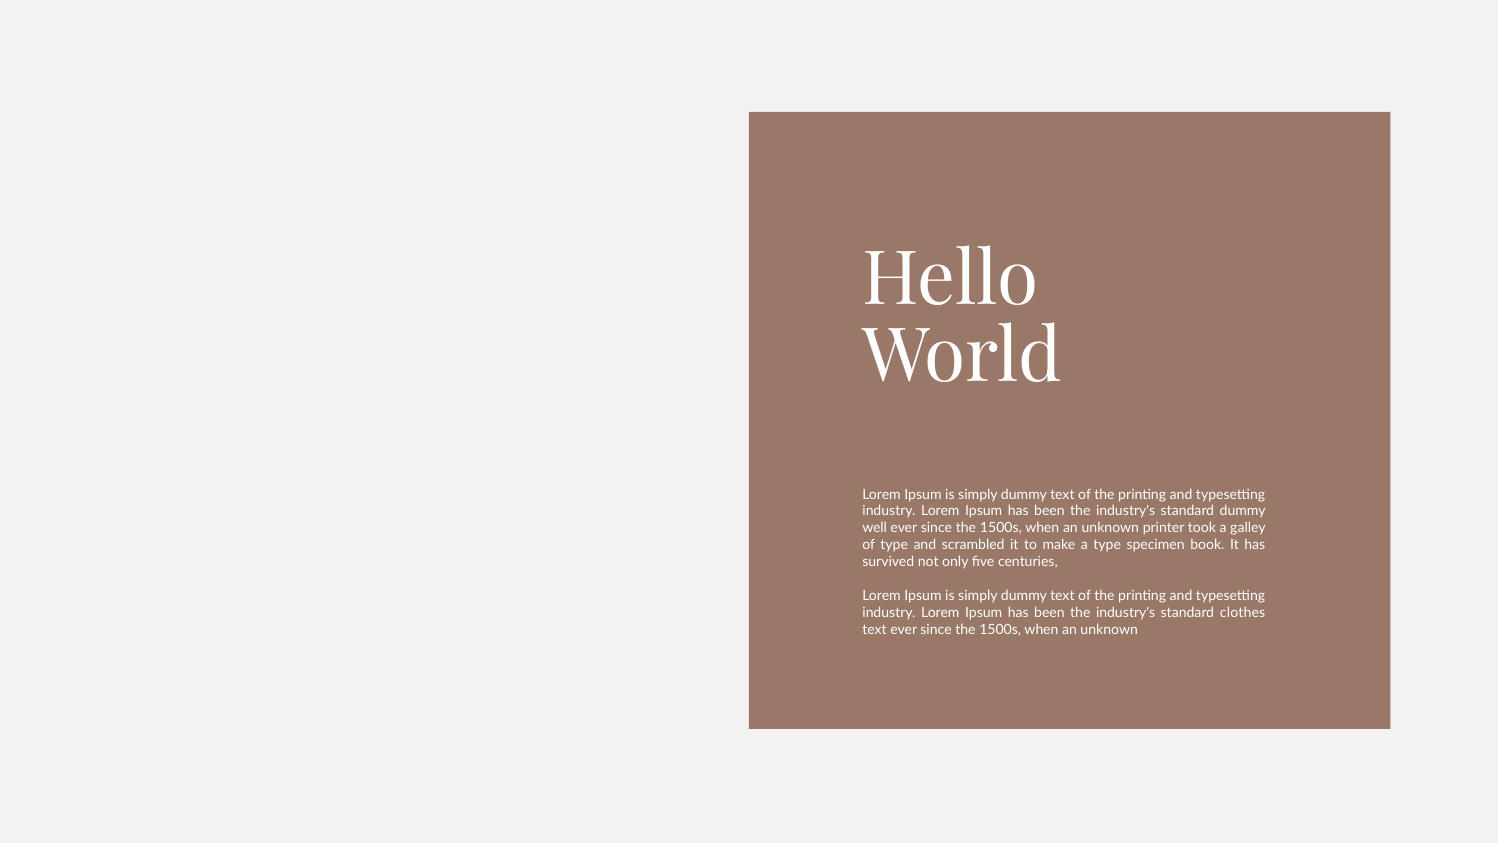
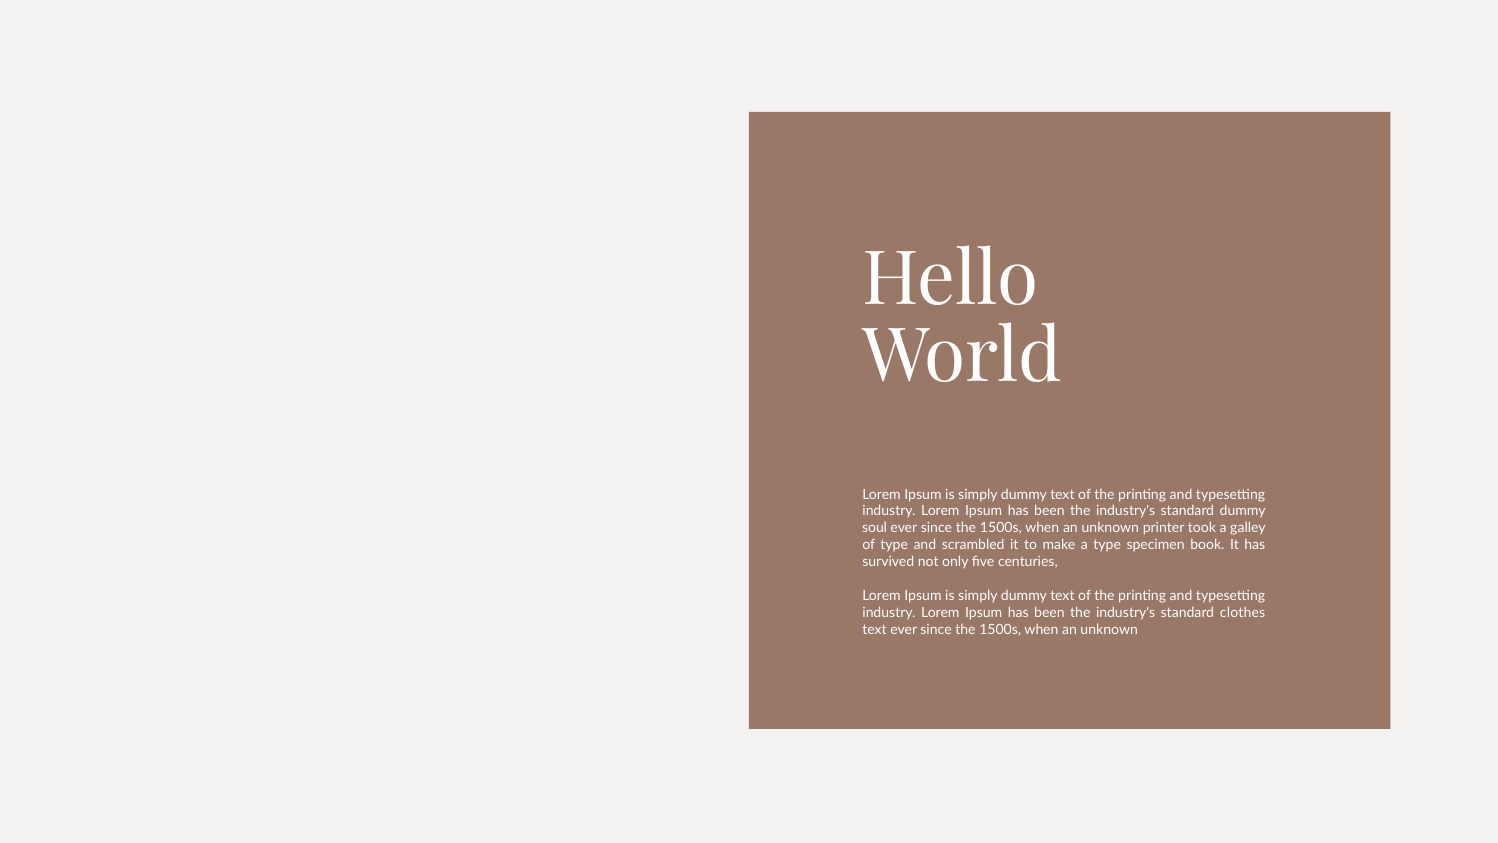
well: well -> soul
